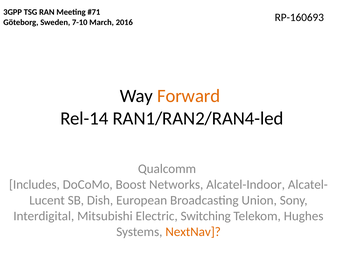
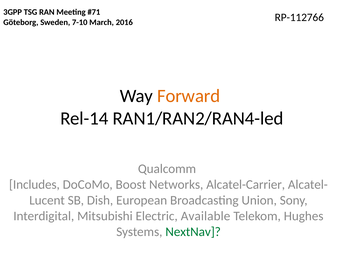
RP-160693: RP-160693 -> RP-112766
Alcatel-Indoor: Alcatel-Indoor -> Alcatel-Carrier
Switching: Switching -> Available
NextNav colour: orange -> green
